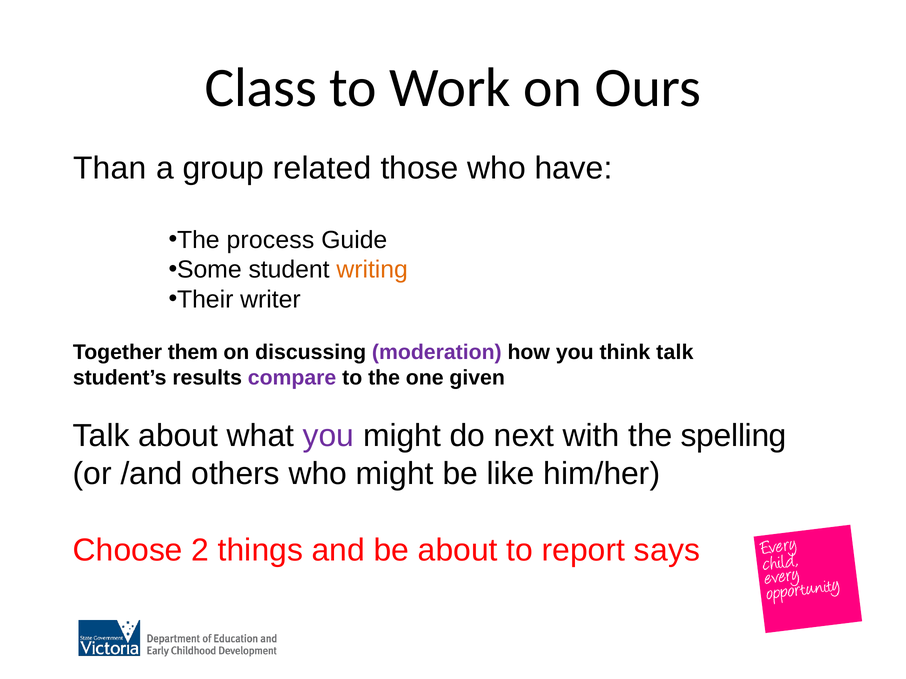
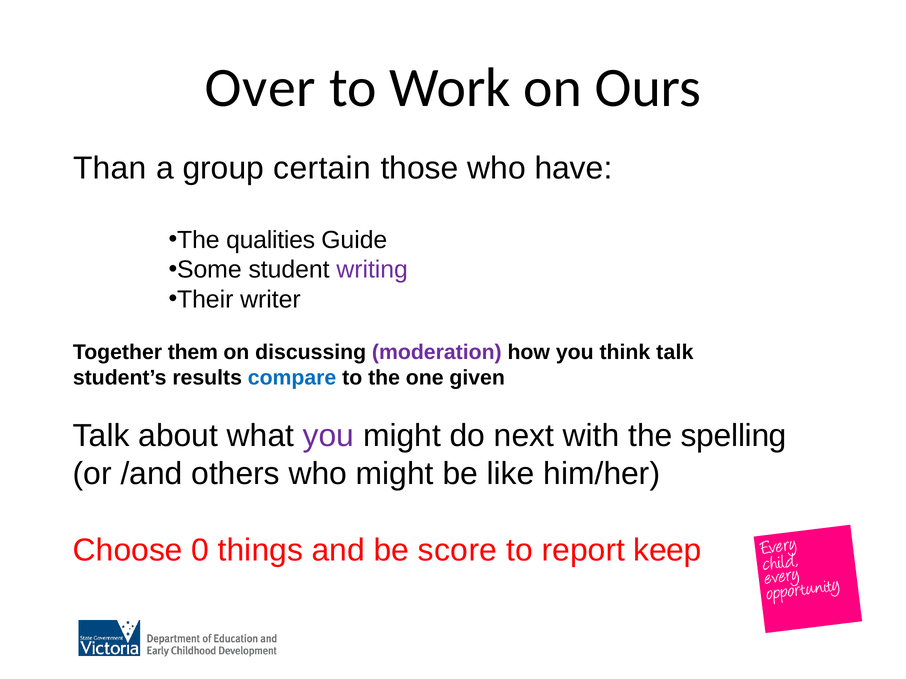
Class: Class -> Over
related: related -> certain
process: process -> qualities
writing colour: orange -> purple
compare colour: purple -> blue
2: 2 -> 0
be about: about -> score
says: says -> keep
